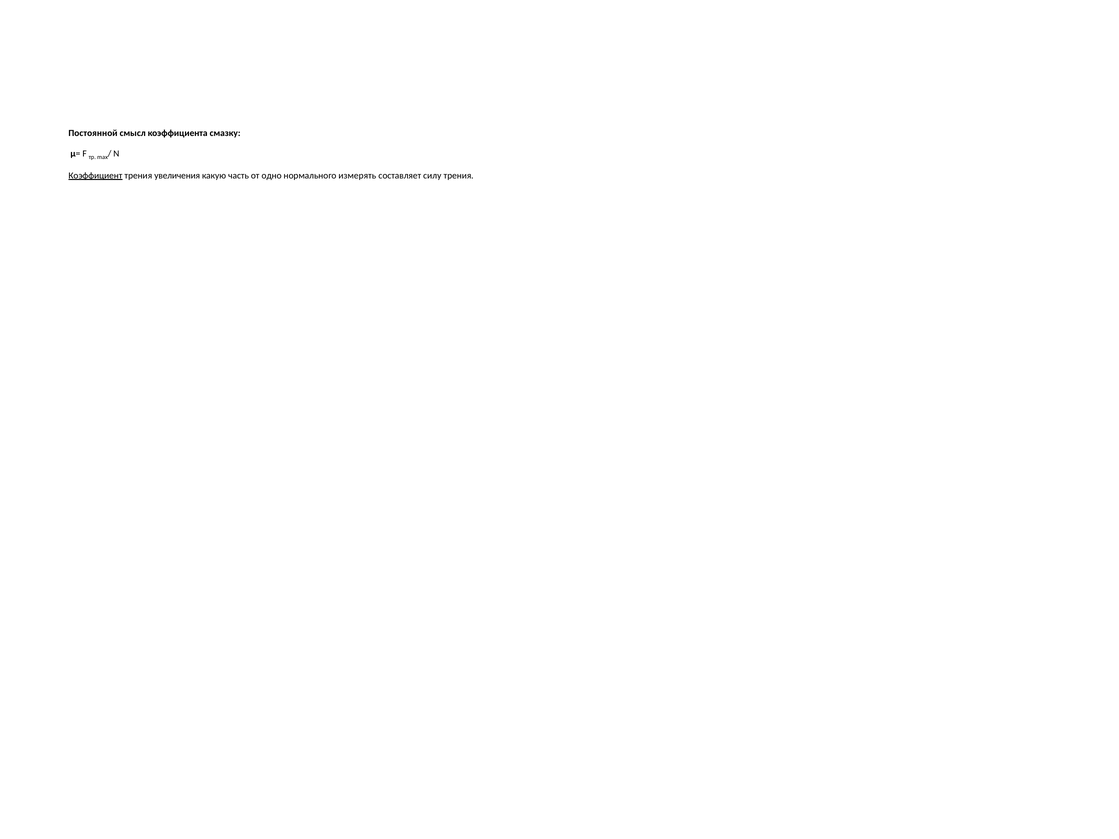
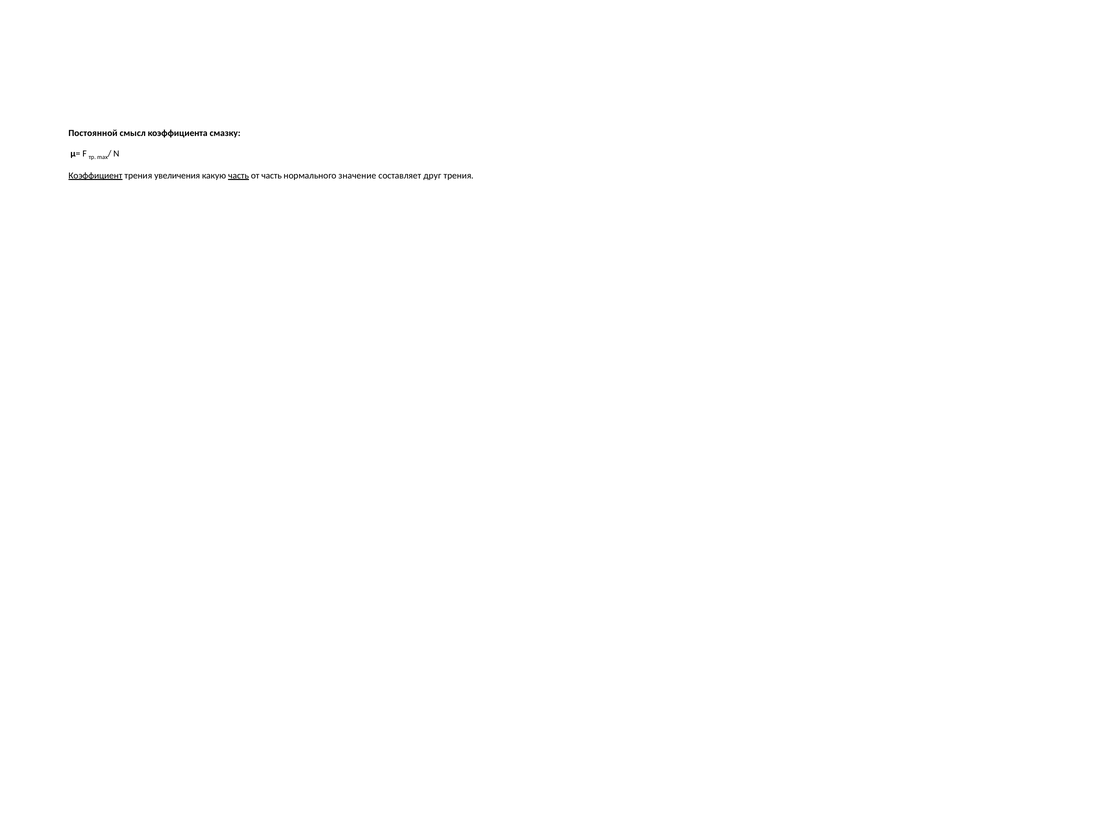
часть at (239, 176) underline: none -> present
от одно: одно -> часть
измерять: измерять -> значение
силу: силу -> друг
